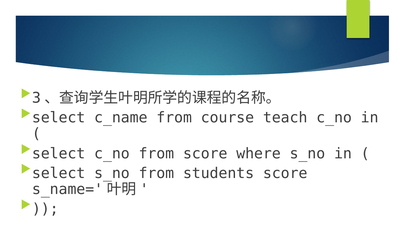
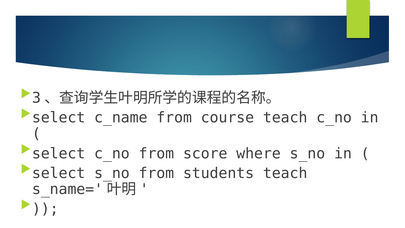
students score: score -> teach
